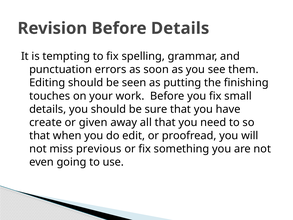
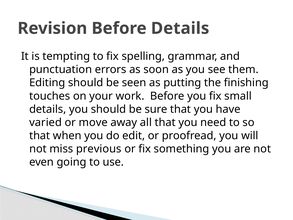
create: create -> varied
given: given -> move
